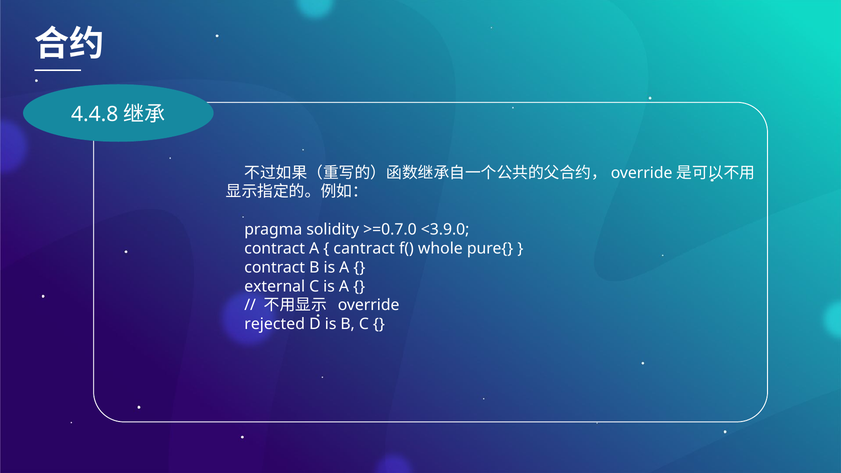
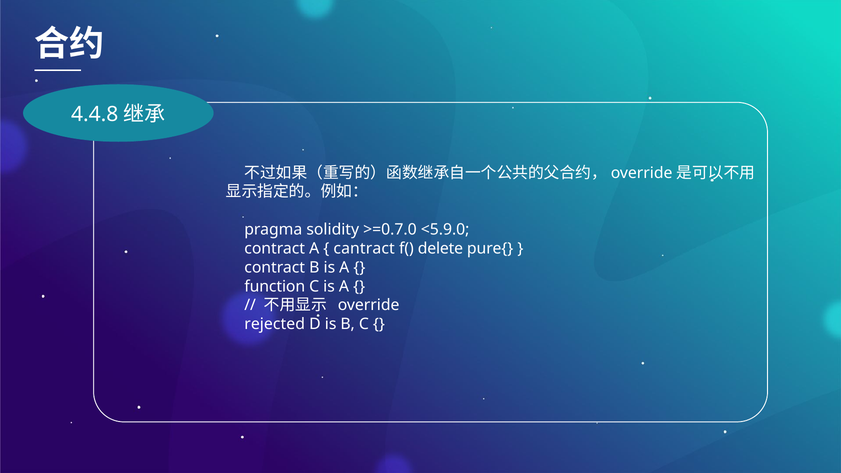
<3.9.0: <3.9.0 -> <5.9.0
whole: whole -> delete
external: external -> function
